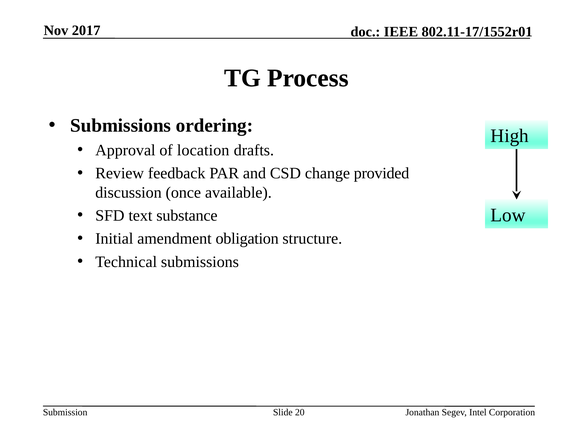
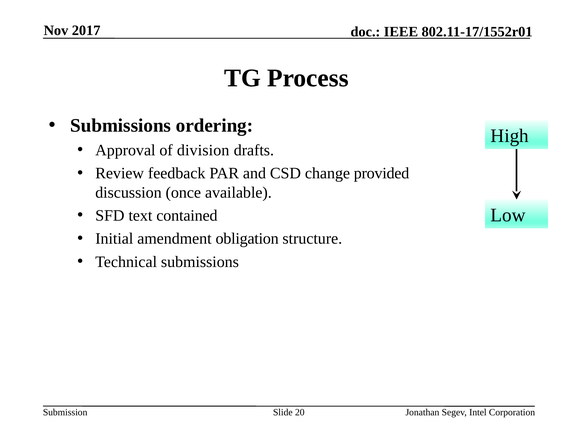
location: location -> division
substance: substance -> contained
